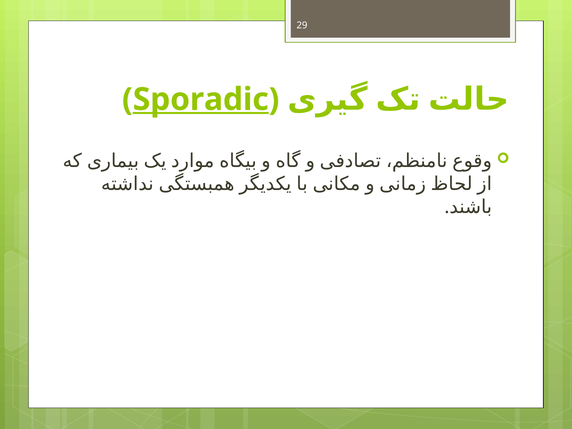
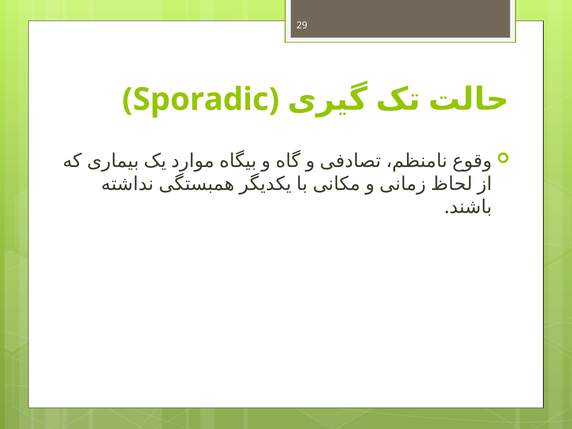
Sporadic underline: present -> none
